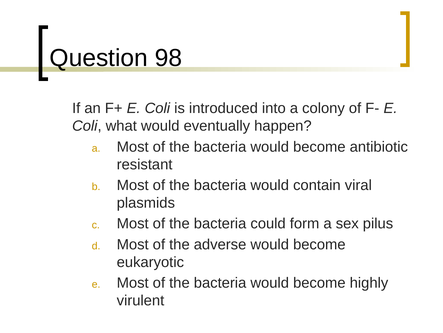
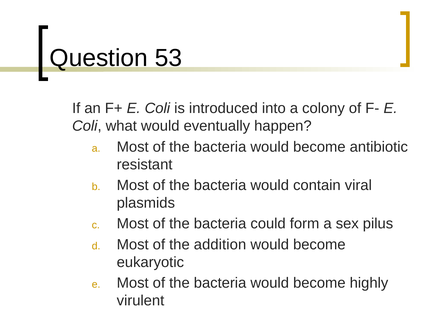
98: 98 -> 53
adverse: adverse -> addition
